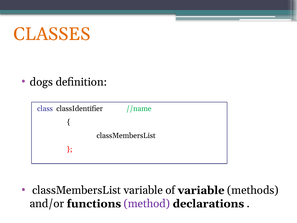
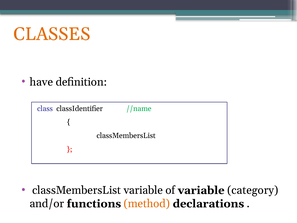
dogs: dogs -> have
methods: methods -> category
method colour: purple -> orange
